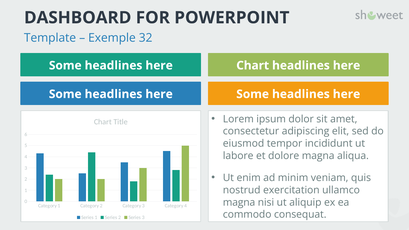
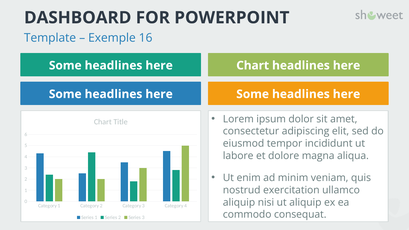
32: 32 -> 16
magna at (239, 202): magna -> aliquip
